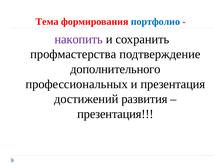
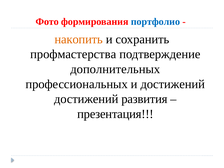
Тема: Тема -> Фото
накопить colour: purple -> orange
дополнительного: дополнительного -> дополнительных
и презентация: презентация -> достижений
